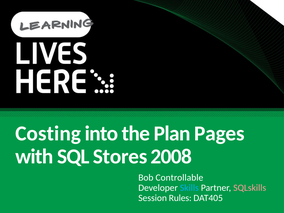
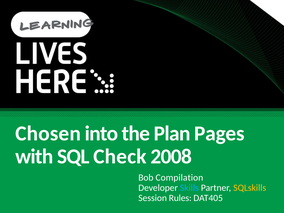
Costing: Costing -> Chosen
Stores: Stores -> Check
Controllable: Controllable -> Compilation
SQLskills colour: pink -> yellow
